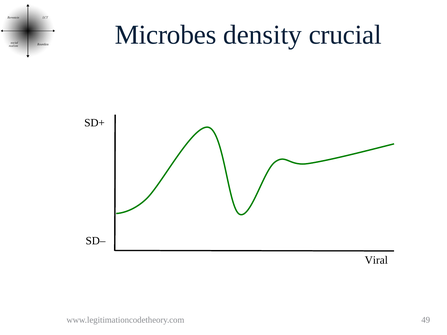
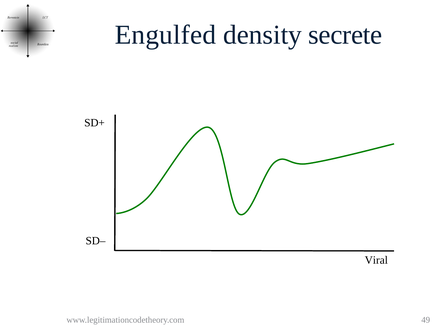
Microbes: Microbes -> Engulfed
crucial: crucial -> secrete
